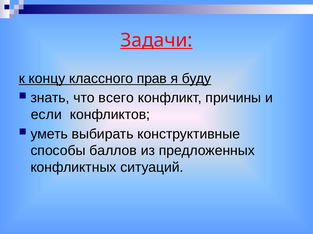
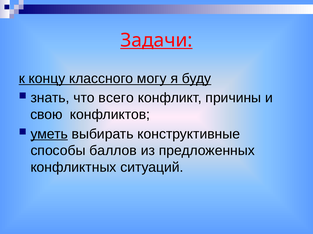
прав: прав -> могу
если: если -> свою
уметь underline: none -> present
